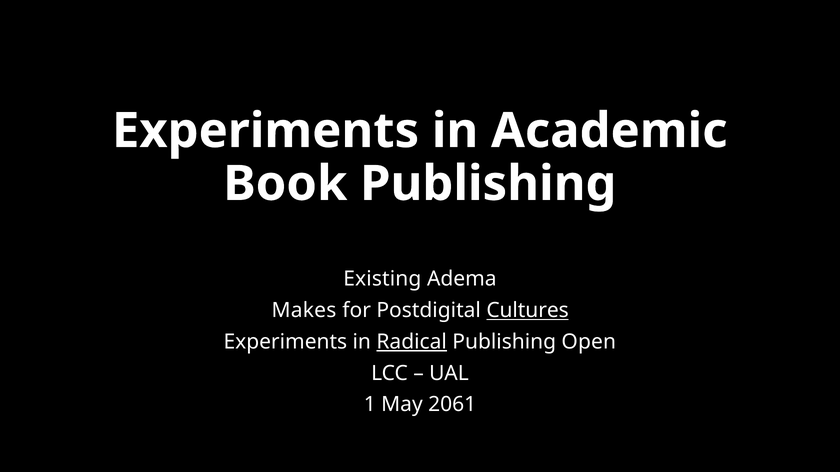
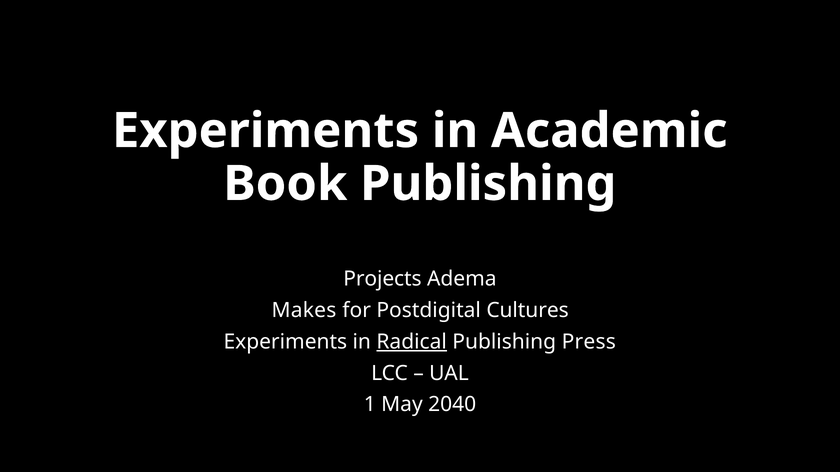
Existing: Existing -> Projects
Cultures underline: present -> none
Open: Open -> Press
2061: 2061 -> 2040
